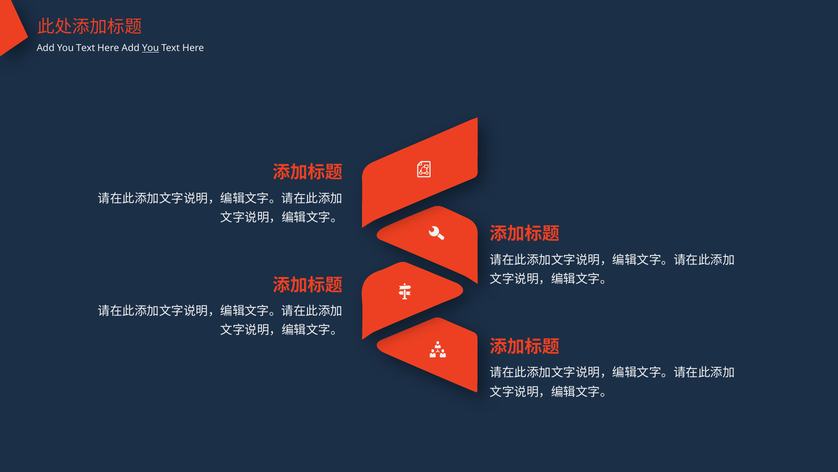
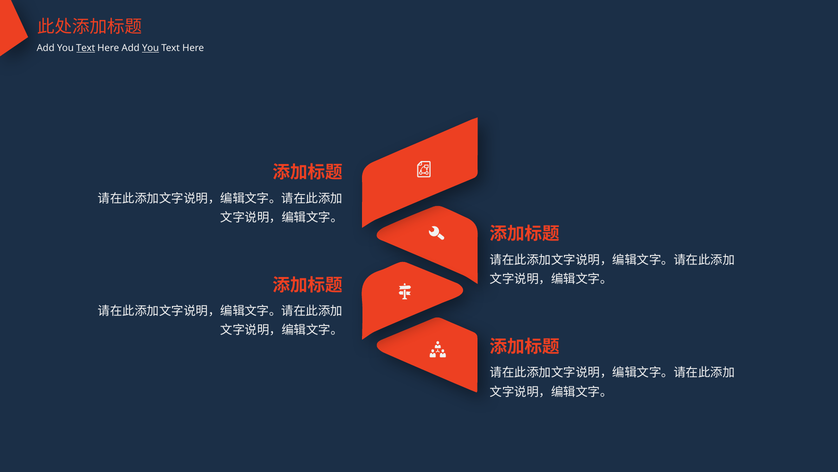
Text at (86, 48) underline: none -> present
